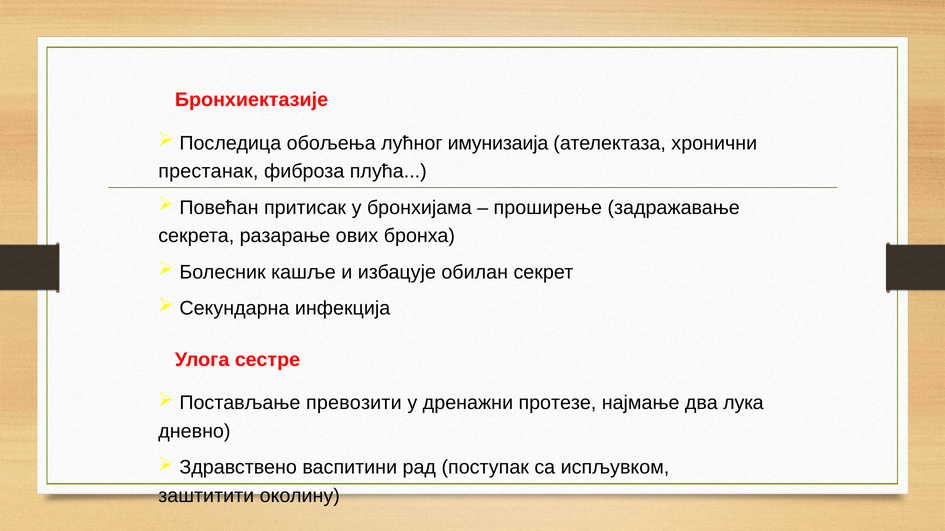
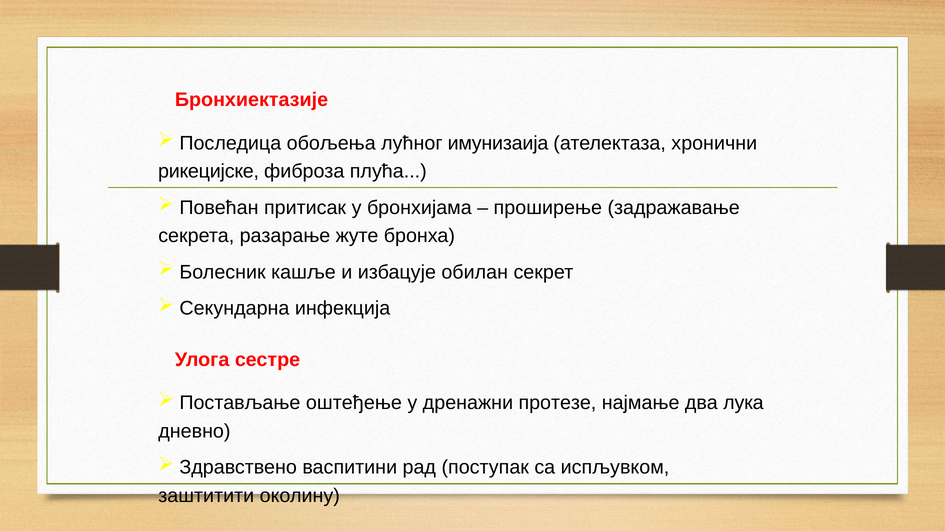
престанак: престанак -> рикецијске
ових: ових -> жуте
превозити: превозити -> оштеђење
